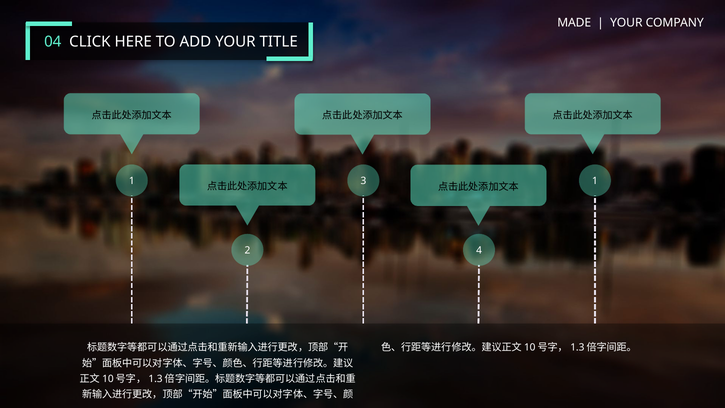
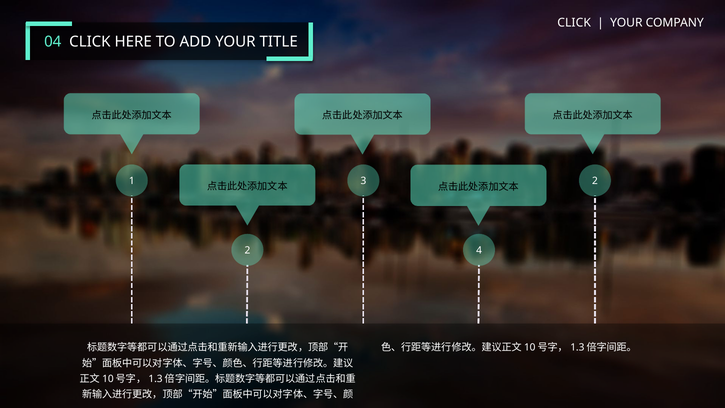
MADE at (574, 23): MADE -> CLICK
3 1: 1 -> 2
